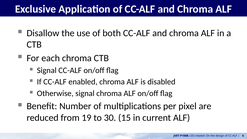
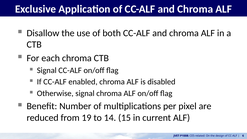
30: 30 -> 14
